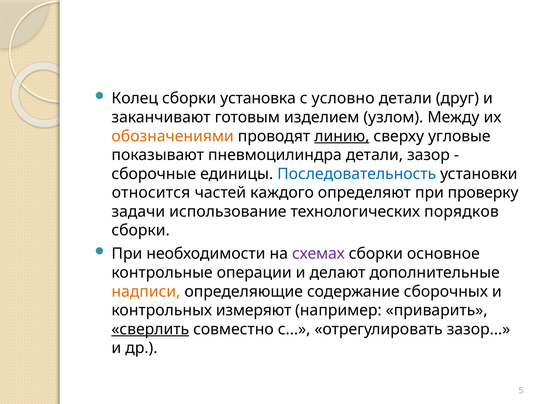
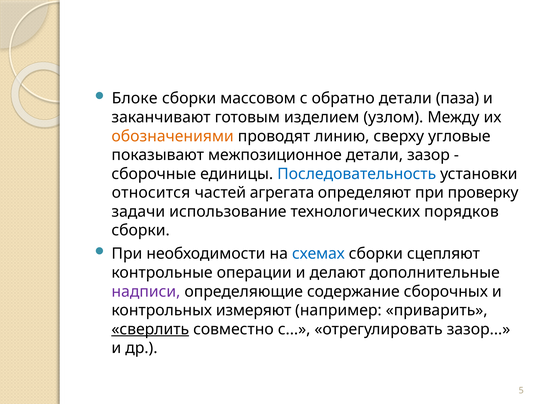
Колец: Колец -> Блоке
установка: установка -> массовом
условно: условно -> обратно
друг: друг -> паза
линию underline: present -> none
пневмоцилиндра: пневмоцилиндра -> межпозиционное
каждого: каждого -> агрегата
схемах colour: purple -> blue
основное: основное -> сцепляют
надписи colour: orange -> purple
